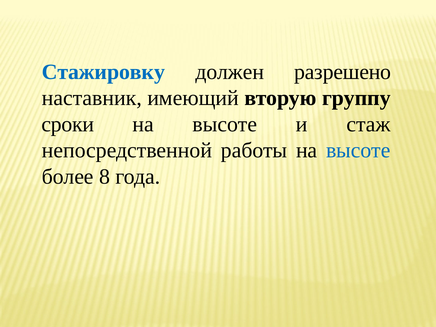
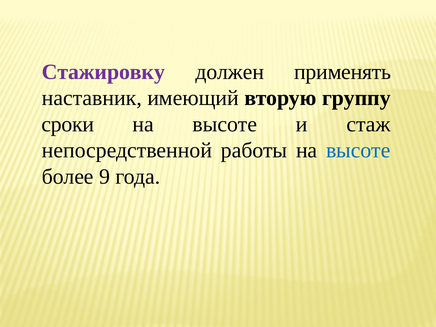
Стажировку colour: blue -> purple
разрешено: разрешено -> применять
8: 8 -> 9
